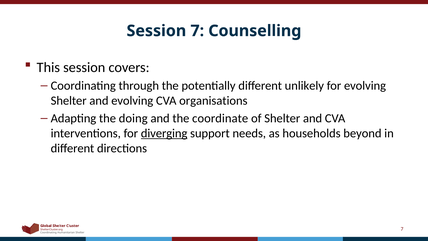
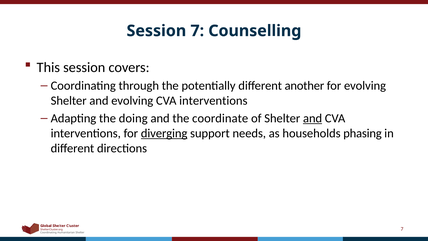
unlikely: unlikely -> another
evolving CVA organisations: organisations -> interventions
and at (313, 118) underline: none -> present
beyond: beyond -> phasing
